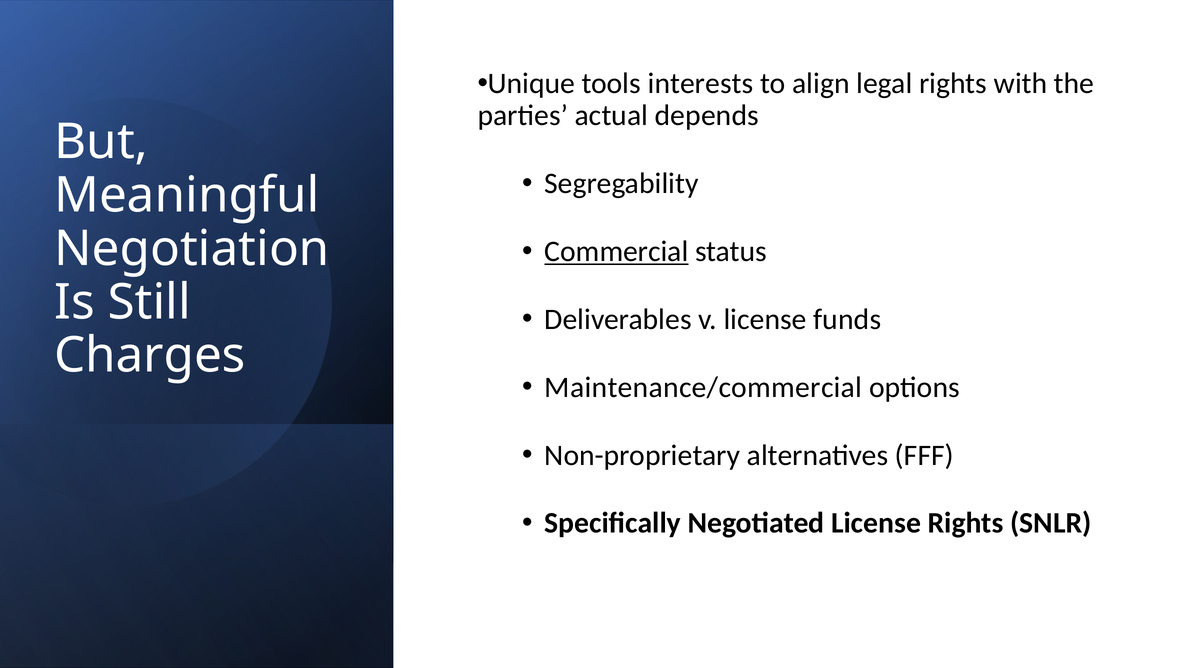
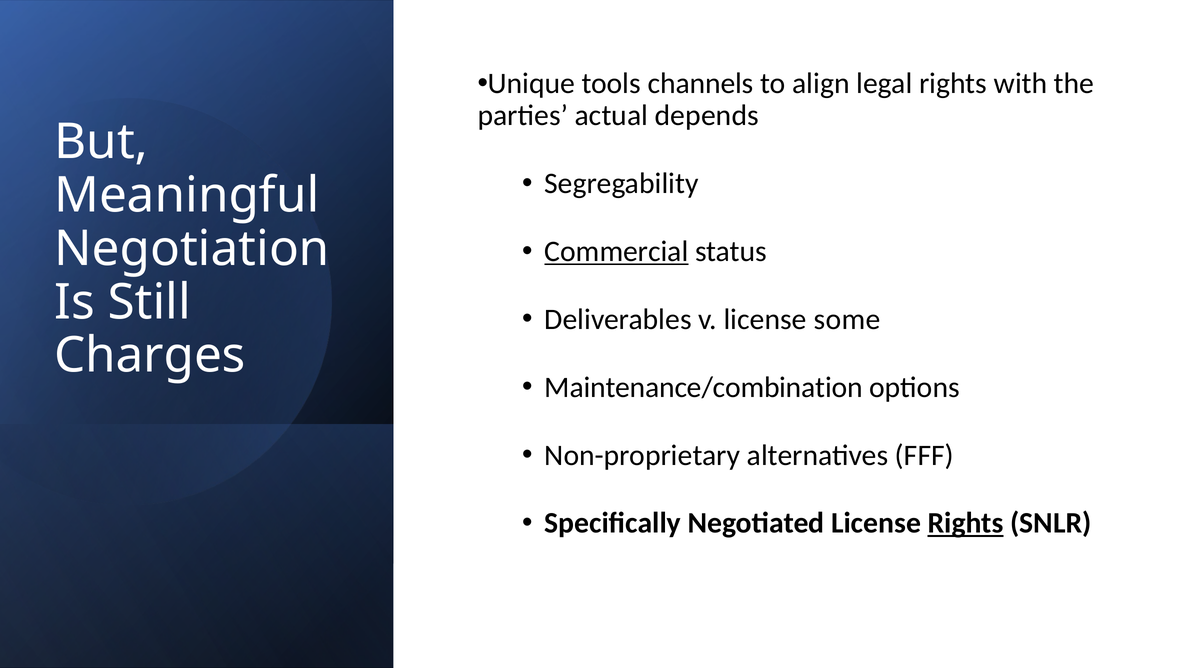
interests: interests -> channels
funds: funds -> some
Maintenance/commercial: Maintenance/commercial -> Maintenance/combination
Rights at (966, 523) underline: none -> present
